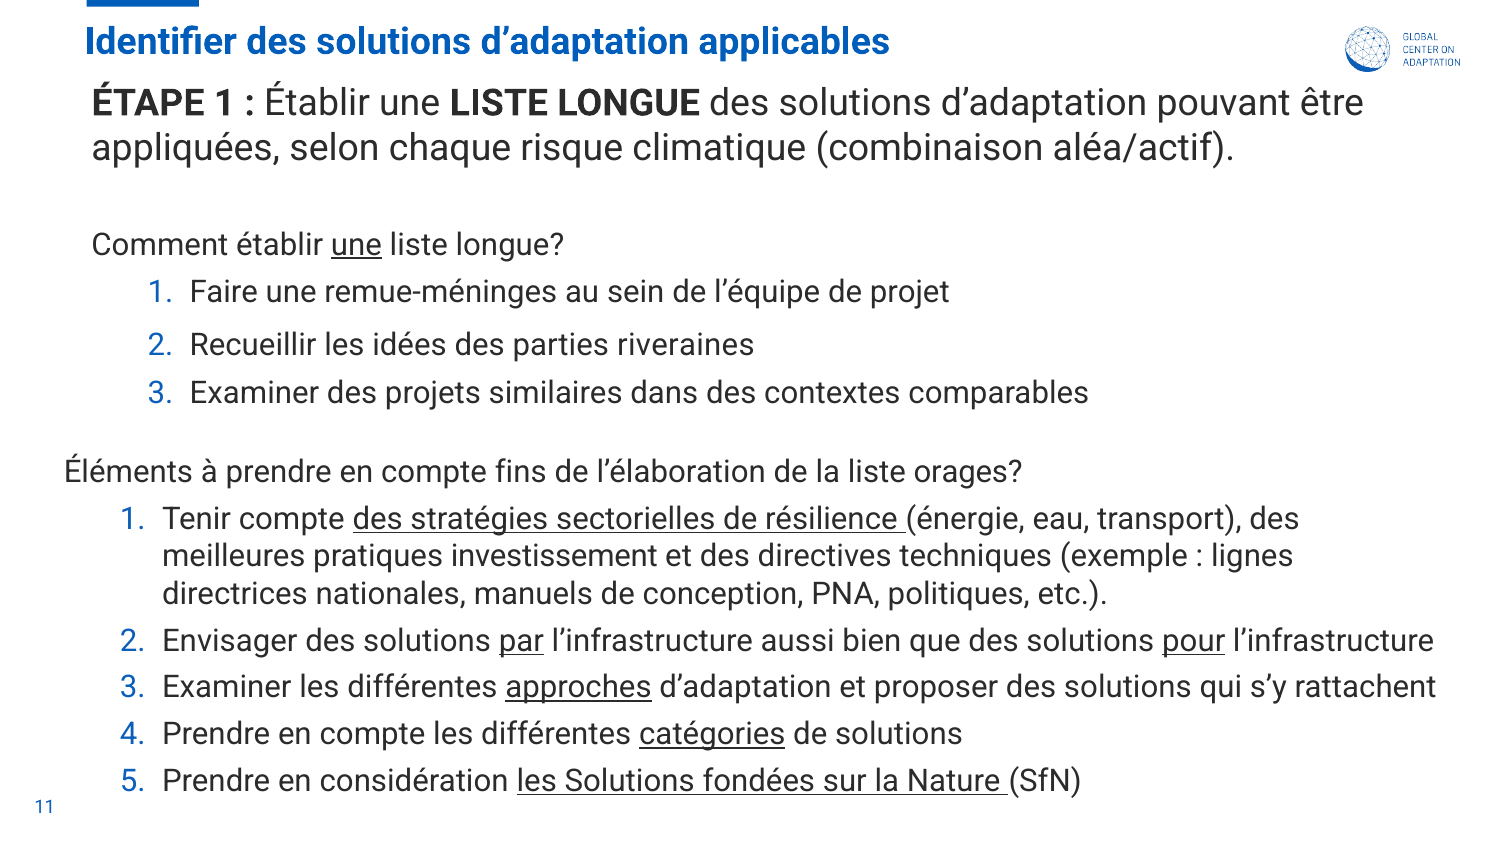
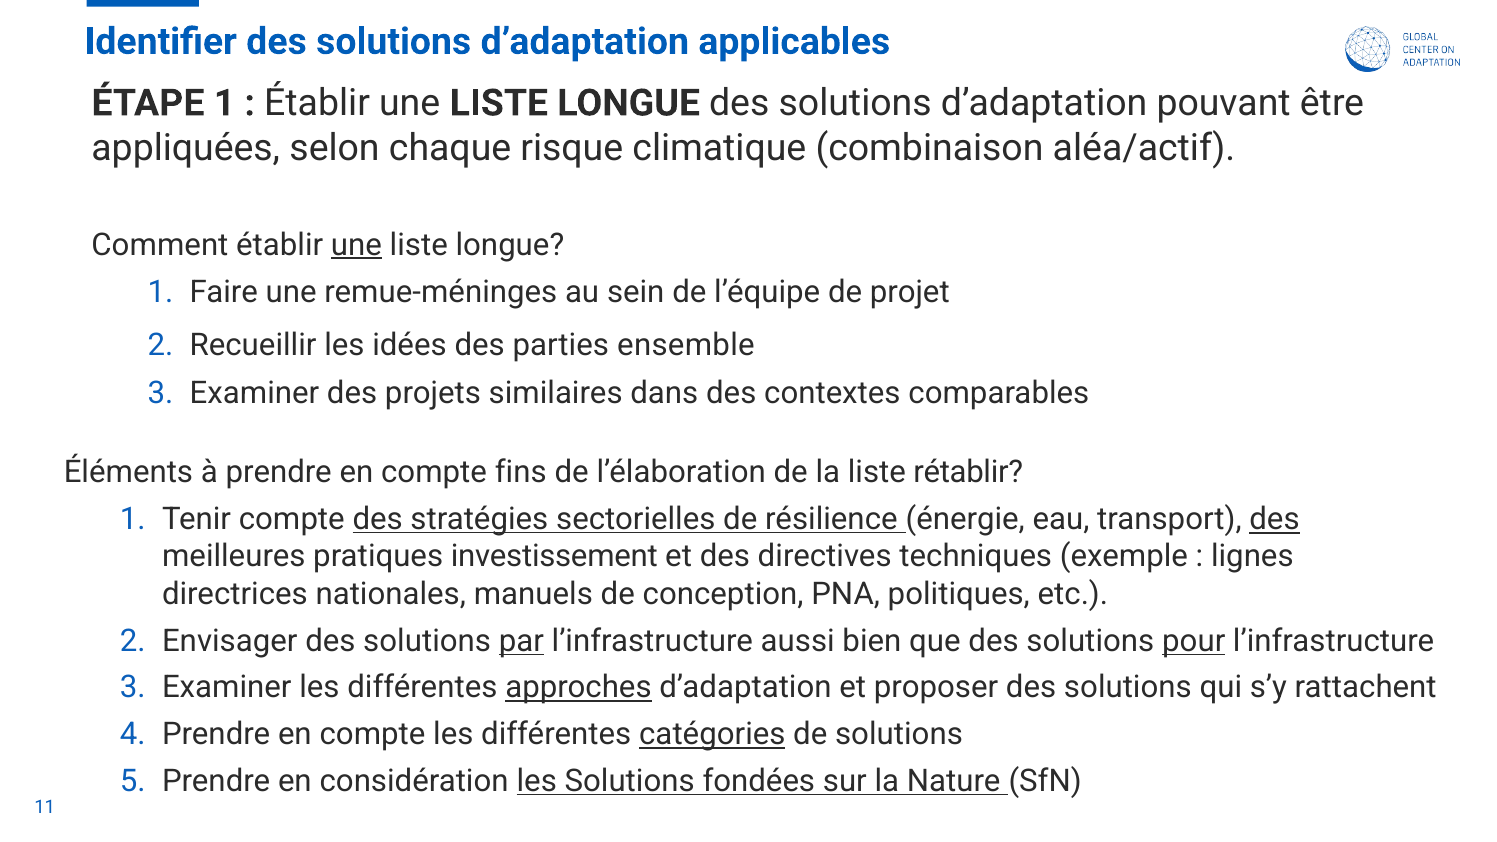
riveraines: riveraines -> ensemble
orages: orages -> rétablir
des at (1275, 519) underline: none -> present
